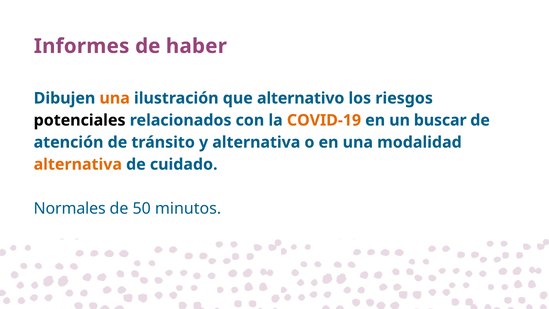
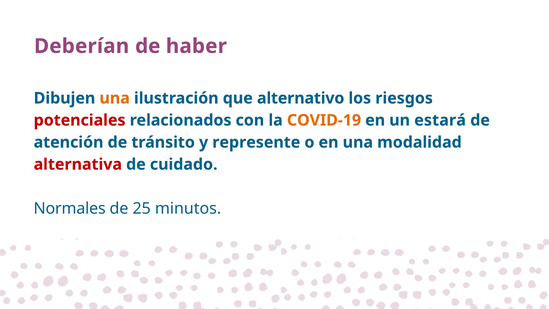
Informes: Informes -> Deberían
potenciales colour: black -> red
buscar: buscar -> estará
y alternativa: alternativa -> represente
alternativa at (78, 164) colour: orange -> red
50: 50 -> 25
